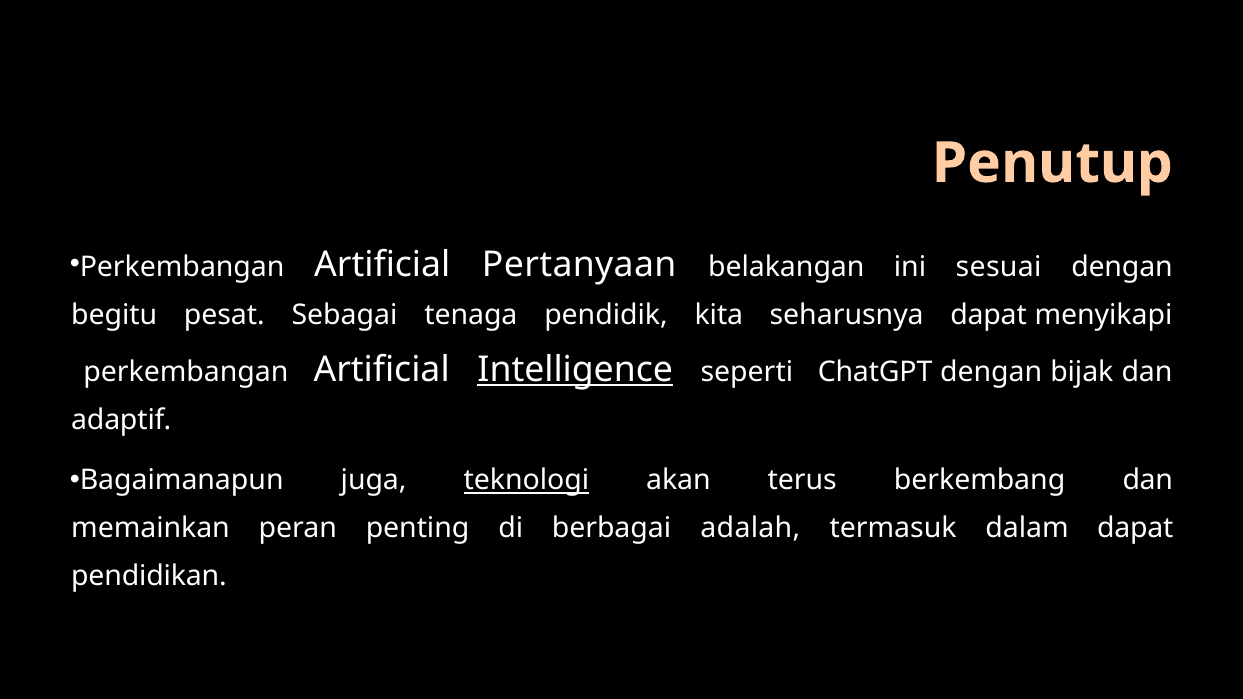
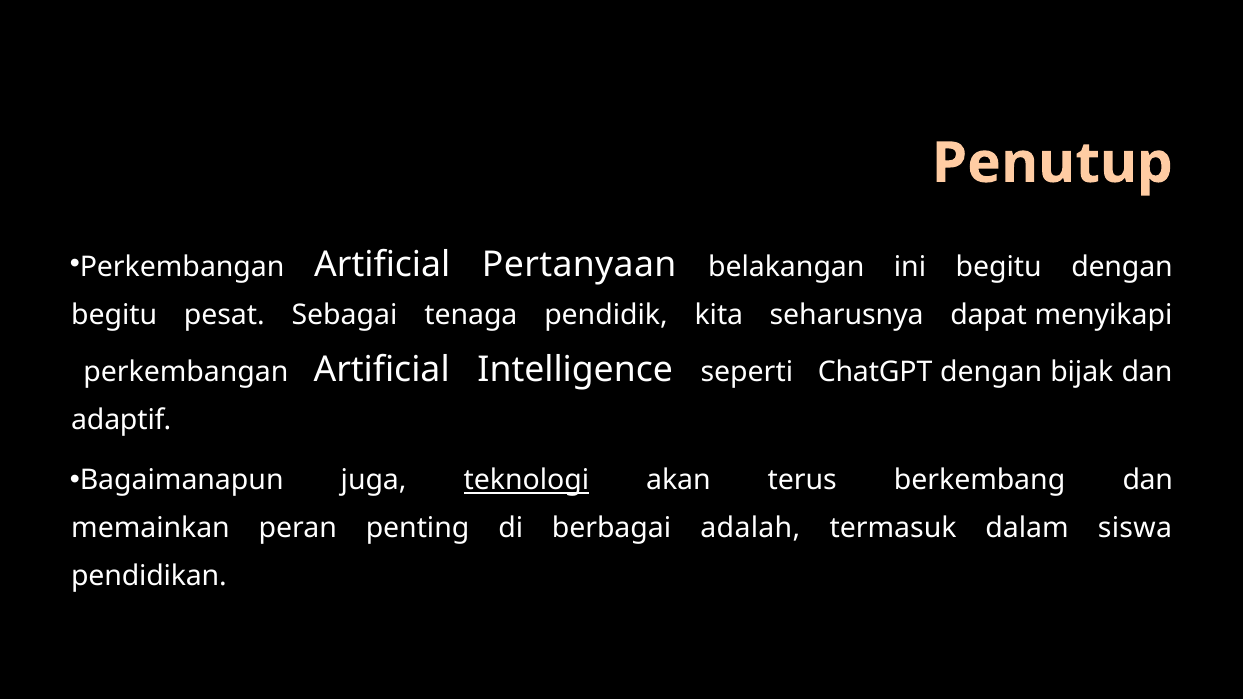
ini sesuai: sesuai -> begitu
Intelligence underline: present -> none
dalam dapat: dapat -> siswa
